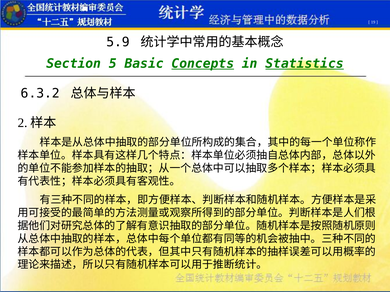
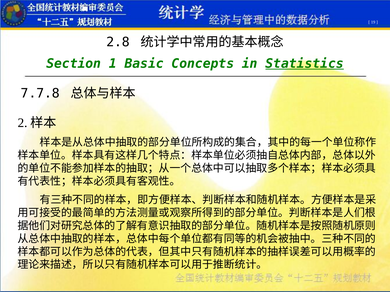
5.9: 5.9 -> 2.8
5: 5 -> 1
Concepts underline: present -> none
6.3.2: 6.3.2 -> 7.7.8
